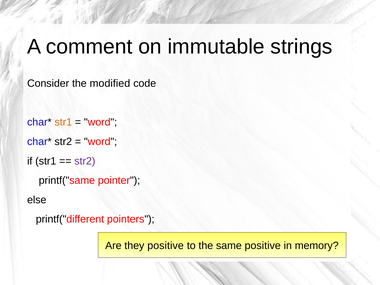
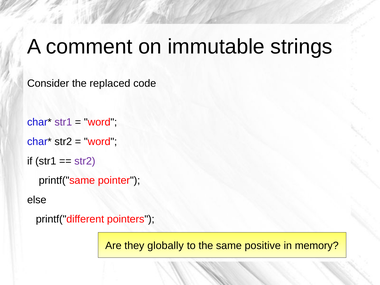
modified: modified -> replaced
str1 at (63, 122) colour: orange -> purple
they positive: positive -> globally
